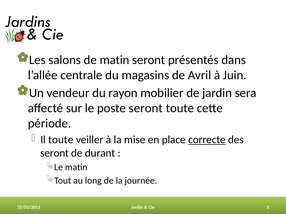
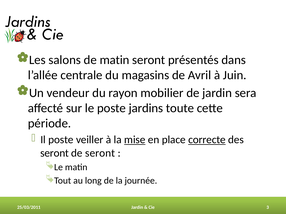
poste seront: seront -> jardins
Il toute: toute -> poste
mise underline: none -> present
de durant: durant -> seront
